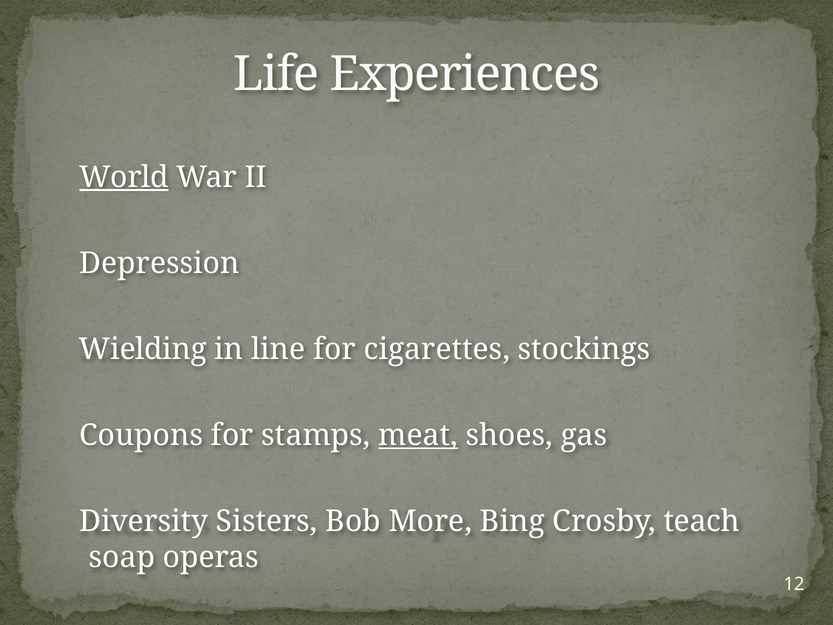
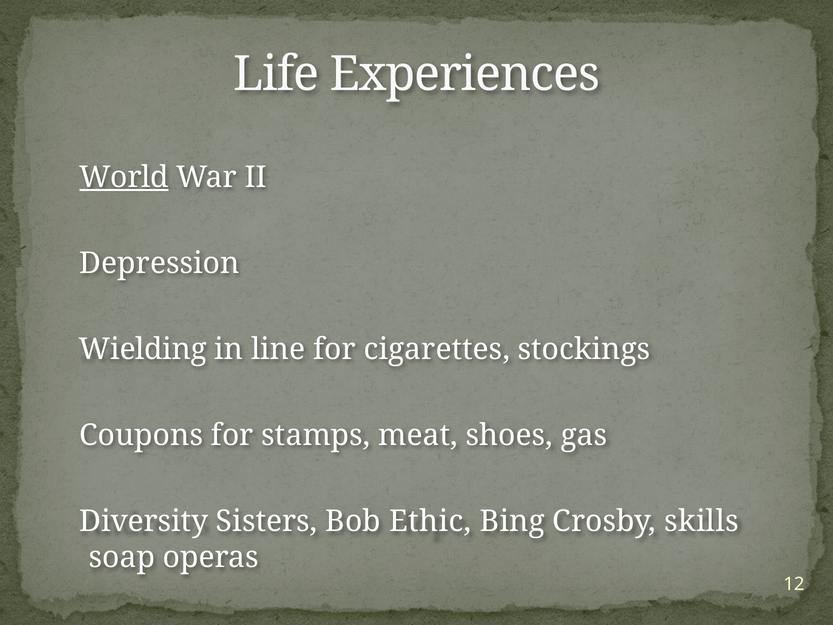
meat underline: present -> none
More: More -> Ethic
teach: teach -> skills
